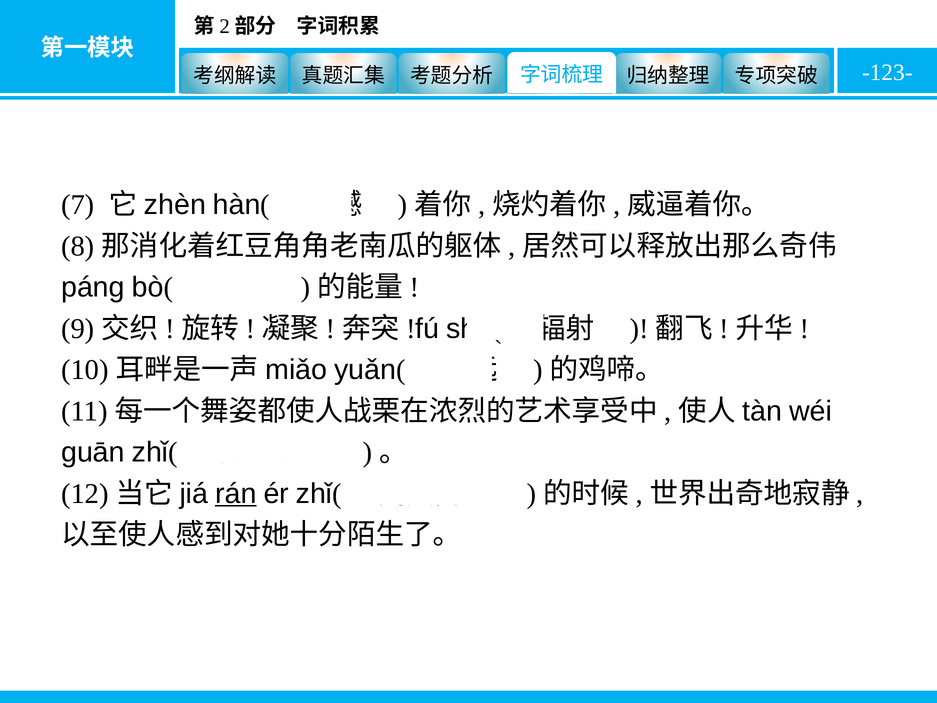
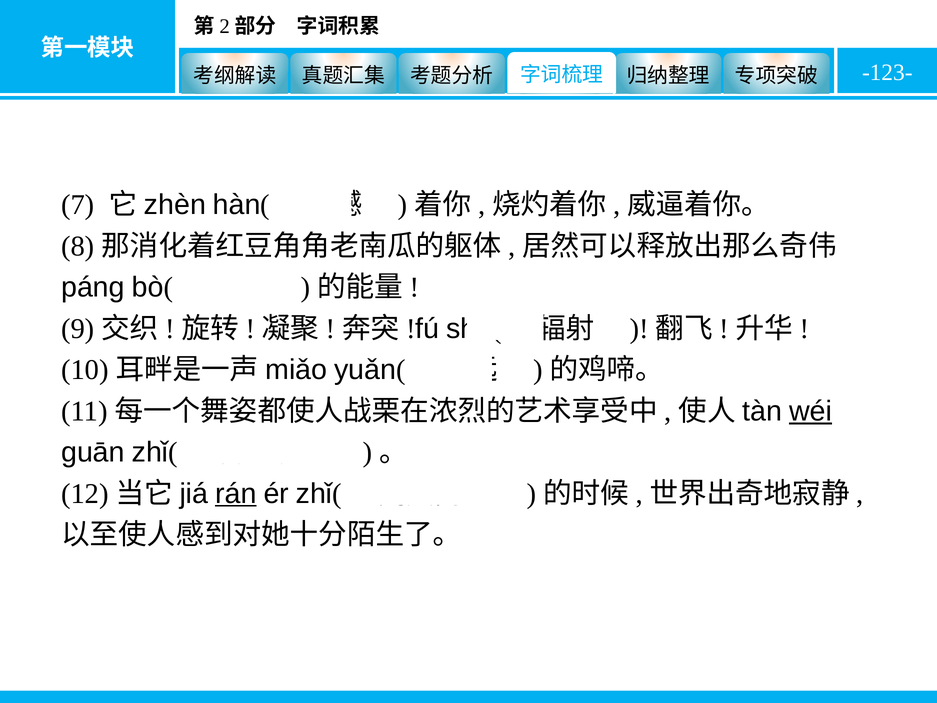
wéi underline: none -> present
